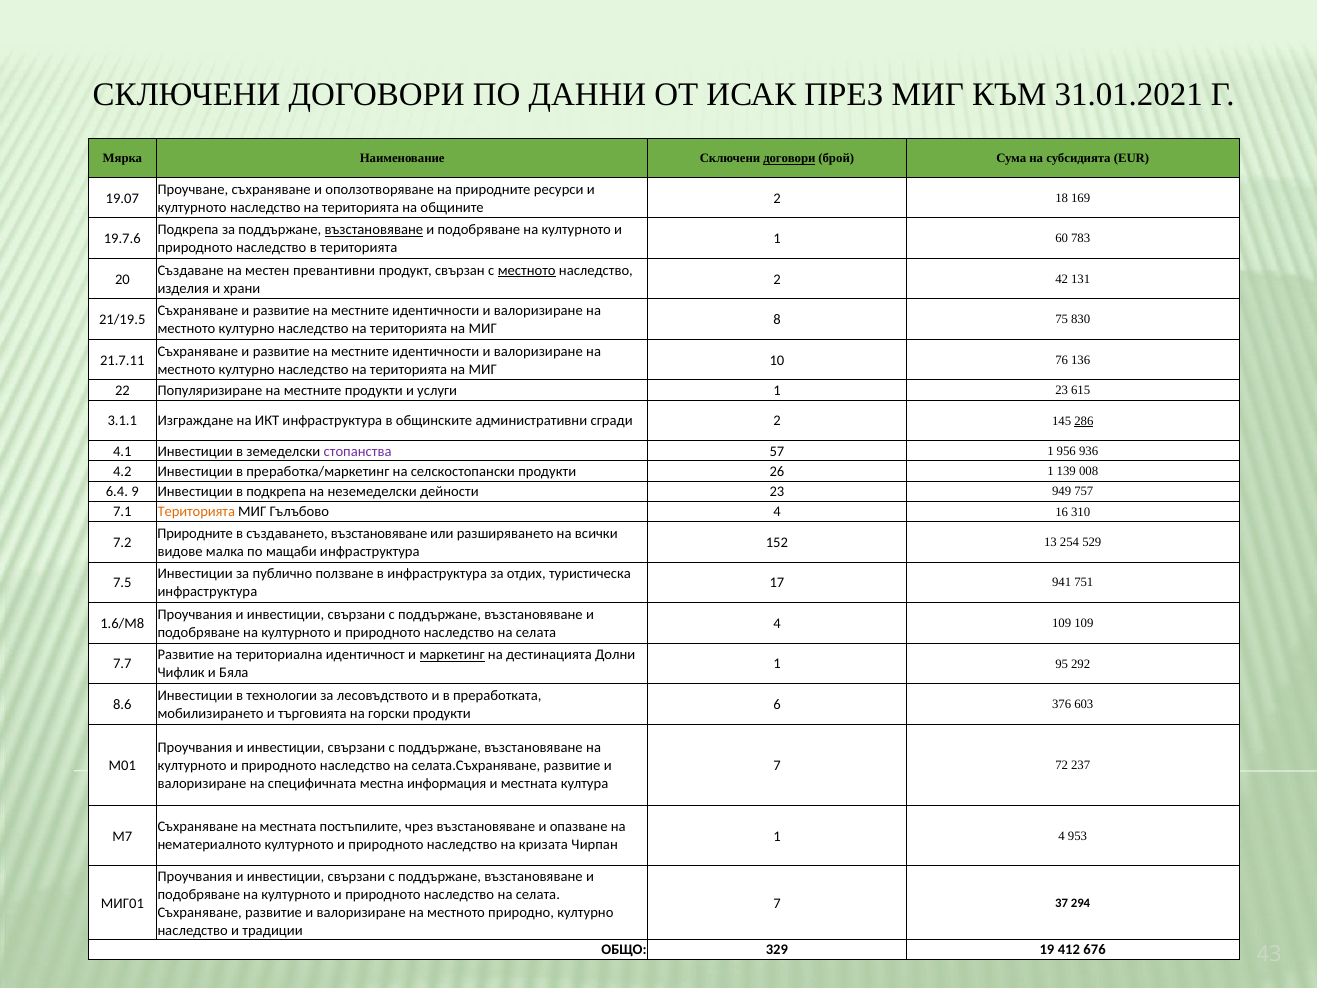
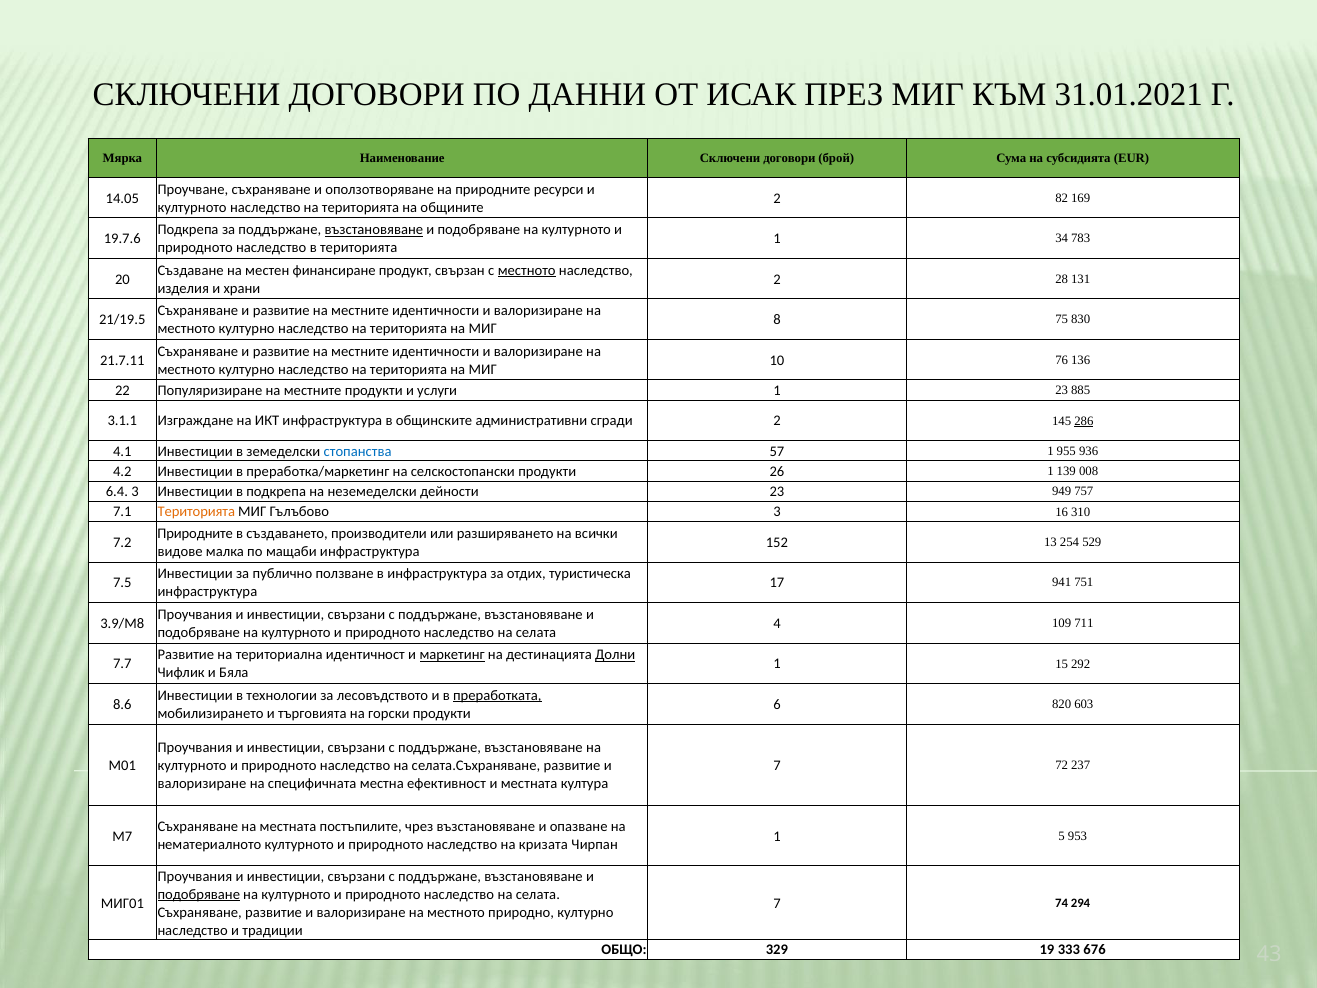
договори at (789, 159) underline: present -> none
19.07: 19.07 -> 14.05
18: 18 -> 82
60: 60 -> 34
превантивни: превантивни -> финансиране
42: 42 -> 28
615: 615 -> 885
стопанства colour: purple -> blue
956: 956 -> 955
6.4 9: 9 -> 3
Гълъбово 4: 4 -> 3
създаването възстановяване: възстановяване -> производители
1.6/М8: 1.6/М8 -> 3.9/М8
109 109: 109 -> 711
Долни underline: none -> present
95: 95 -> 15
преработката underline: none -> present
376: 376 -> 820
информация: информация -> ефективност
1 4: 4 -> 5
подобряване at (199, 894) underline: none -> present
37: 37 -> 74
412: 412 -> 333
